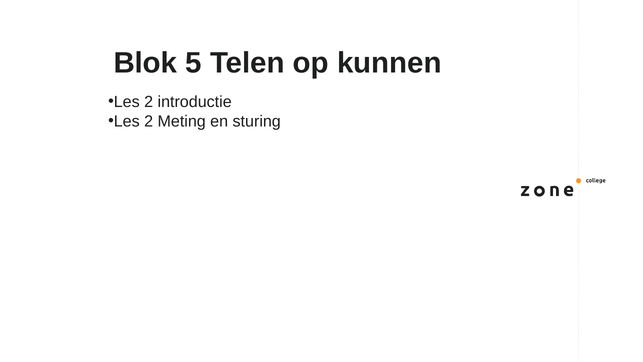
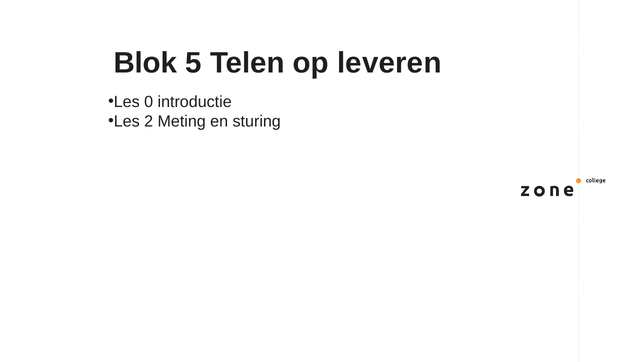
kunnen: kunnen -> leveren
2 at (149, 102): 2 -> 0
